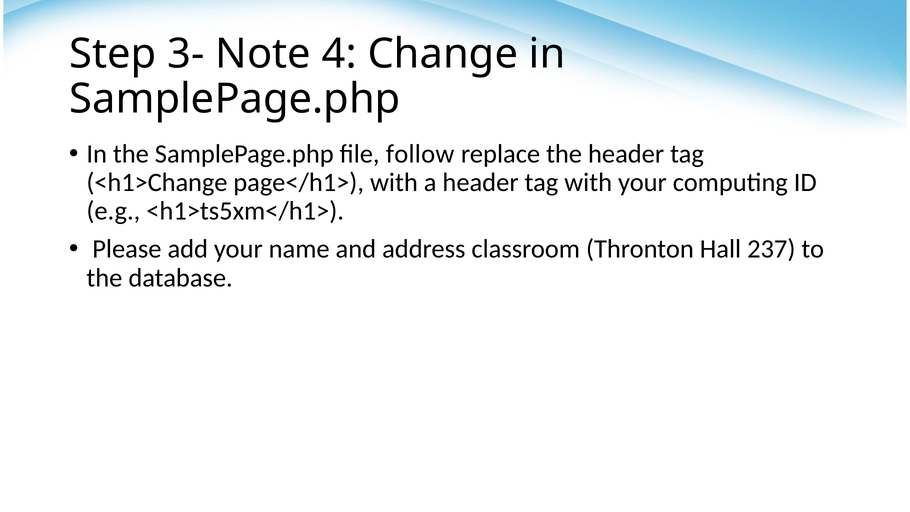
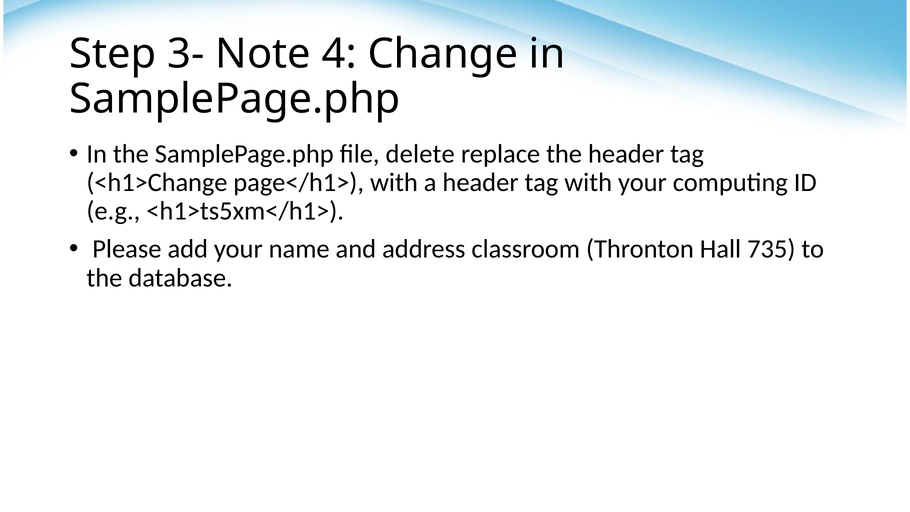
follow: follow -> delete
237: 237 -> 735
